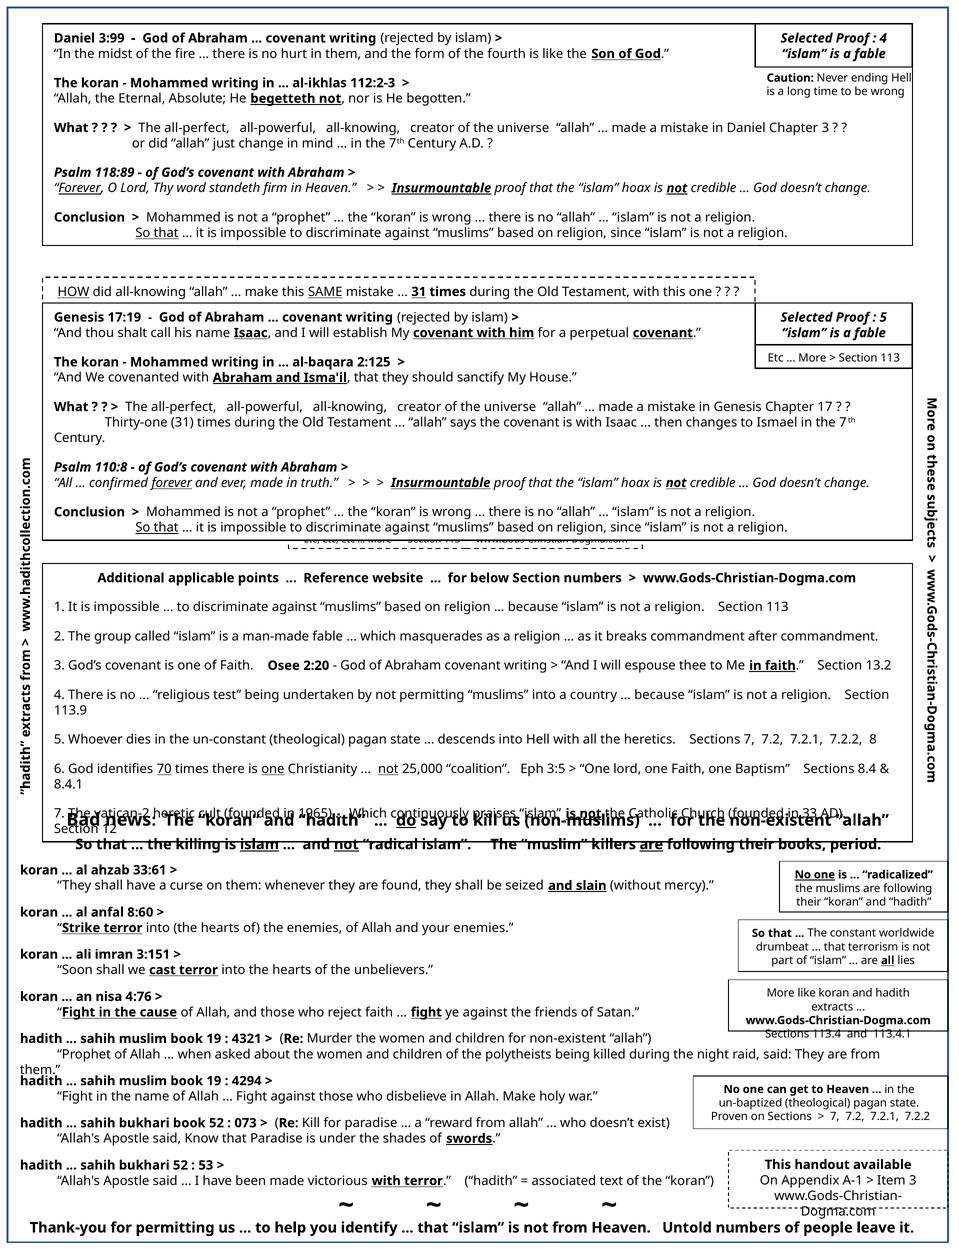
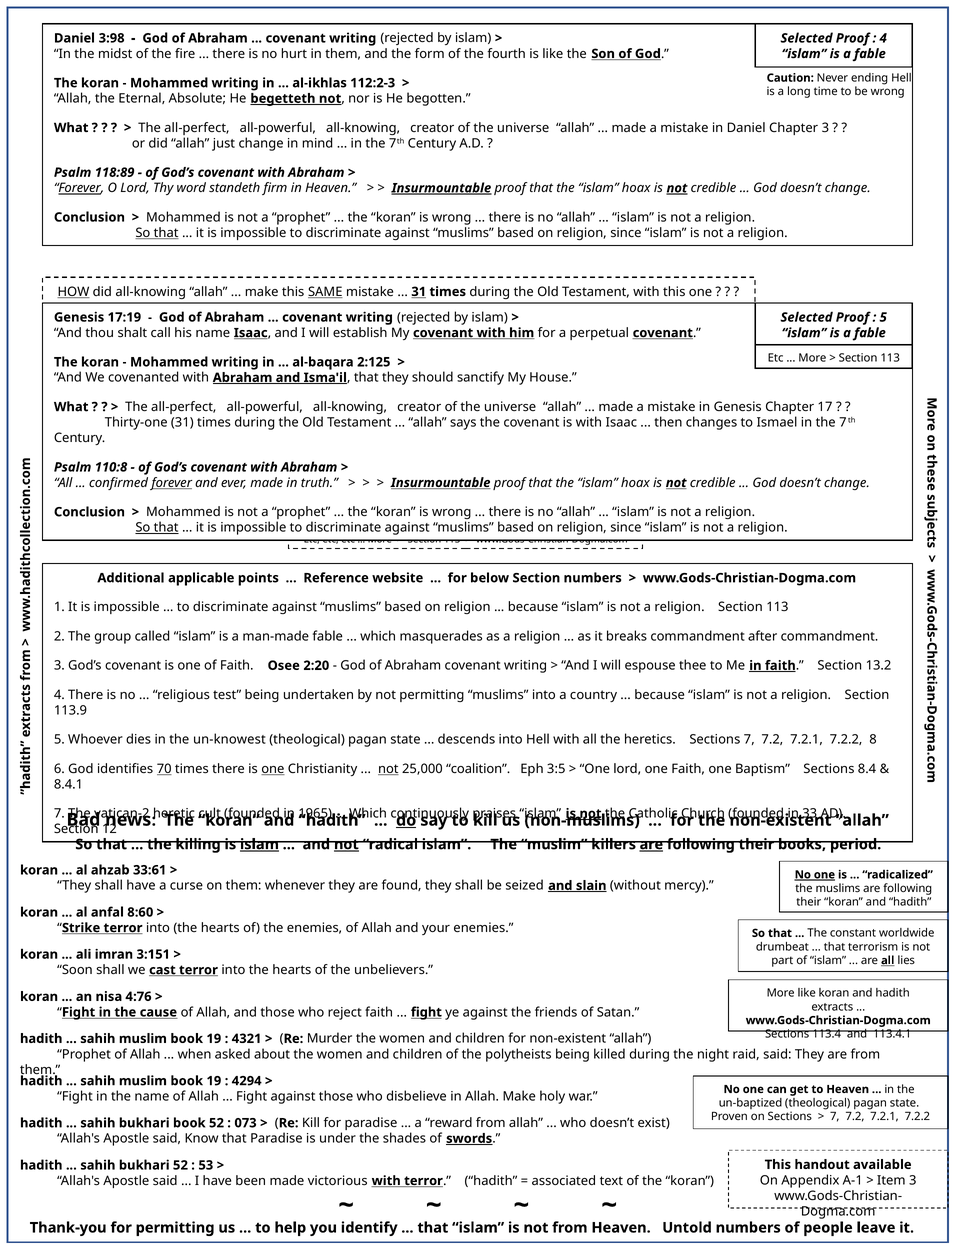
3:99: 3:99 -> 3:98
un-constant: un-constant -> un-knowest
